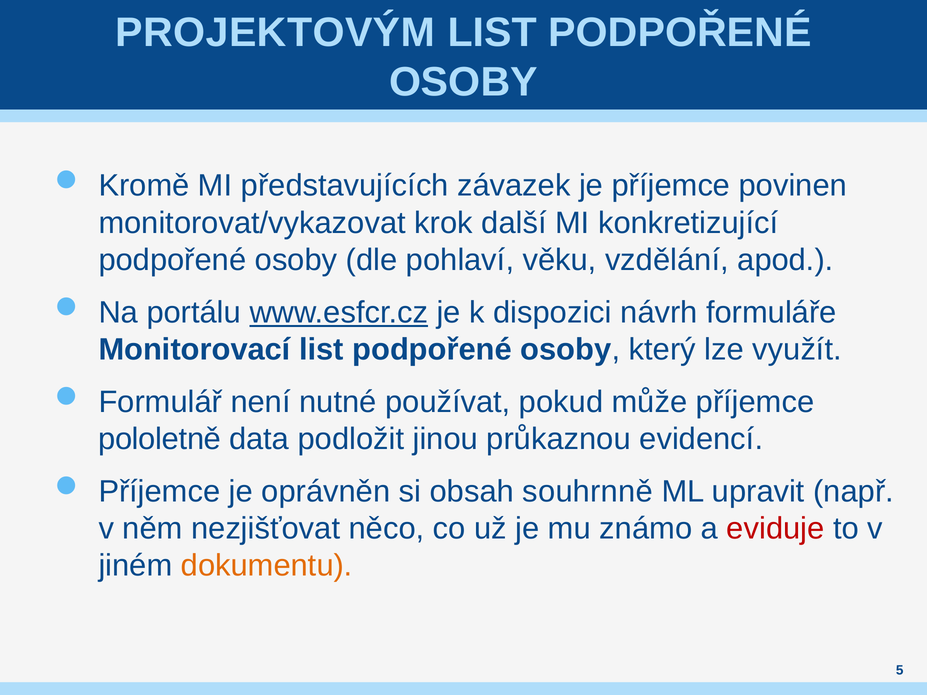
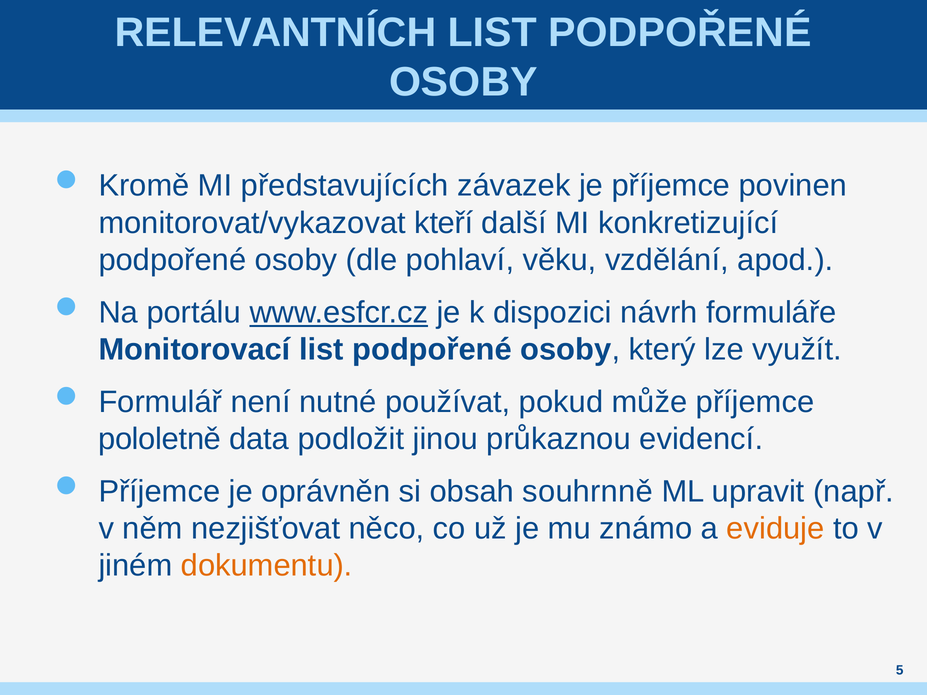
PROJEKTOVÝM: PROJEKTOVÝM -> RELEVANTNÍCH
krok: krok -> kteří
eviduje colour: red -> orange
